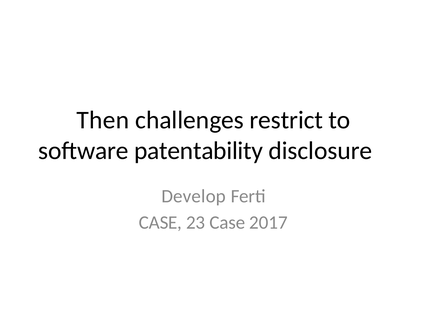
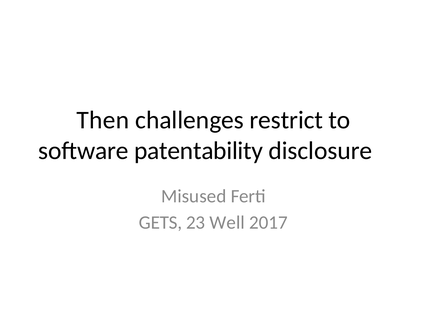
Develop: Develop -> Misused
CASE at (160, 223): CASE -> GETS
23 Case: Case -> Well
